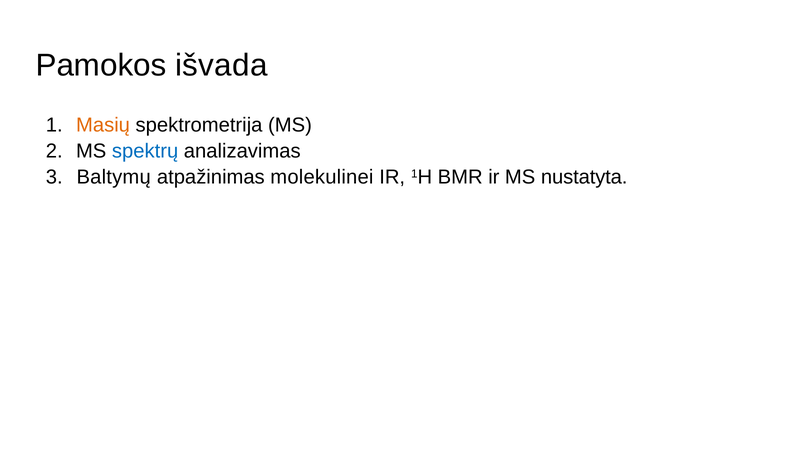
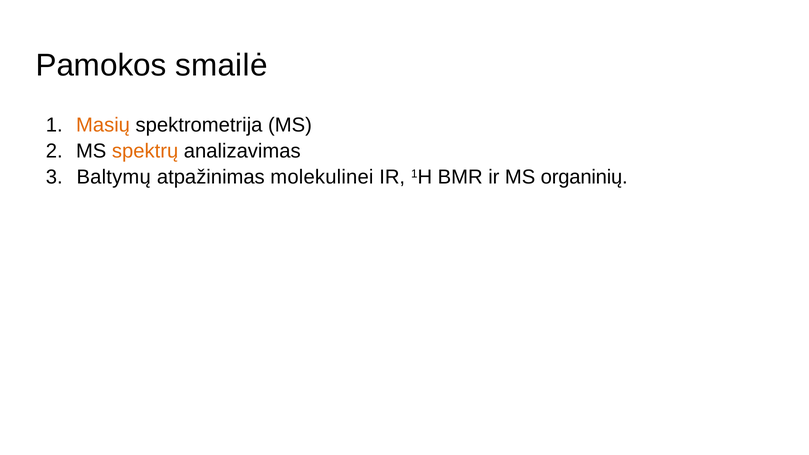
išvada: išvada -> smailė
spektrų colour: blue -> orange
nustatyta: nustatyta -> organinių
